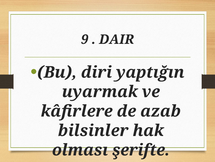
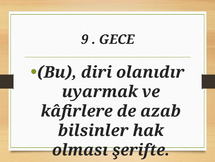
DAIR: DAIR -> GECE
yaptığın: yaptığın -> olanıdır
